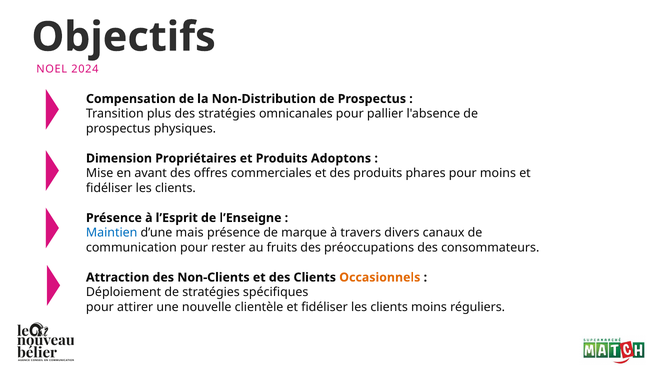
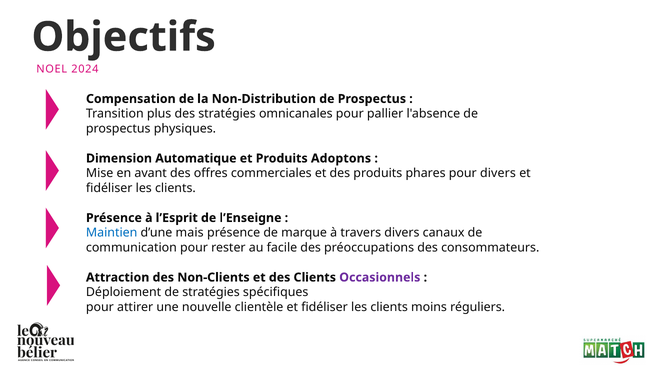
Propriétaires: Propriétaires -> Automatique
pour moins: moins -> divers
fruits: fruits -> facile
Occasionnels colour: orange -> purple
